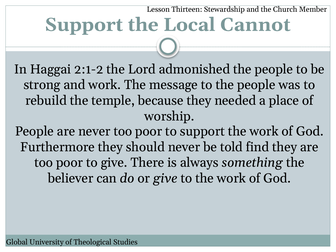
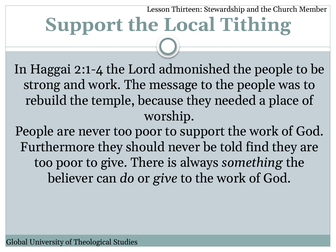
Cannot: Cannot -> Tithing
2:1-2: 2:1-2 -> 2:1-4
